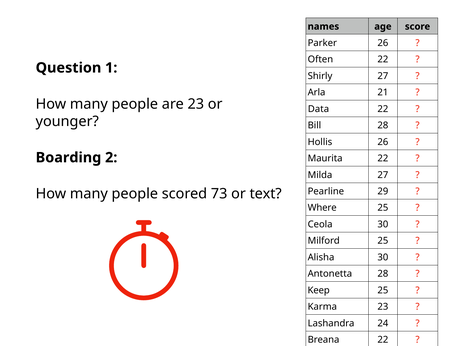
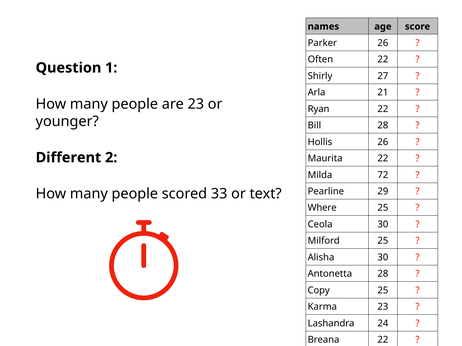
Data: Data -> Ryan
Boarding: Boarding -> Different
Milda 27: 27 -> 72
73: 73 -> 33
Keep: Keep -> Copy
